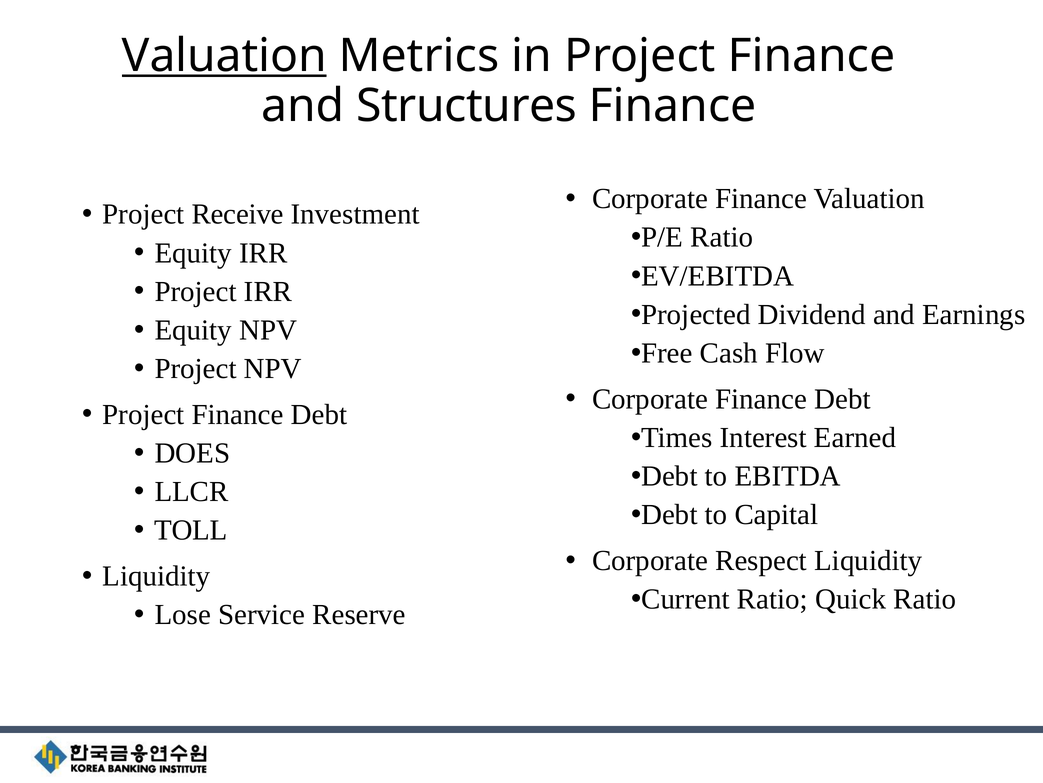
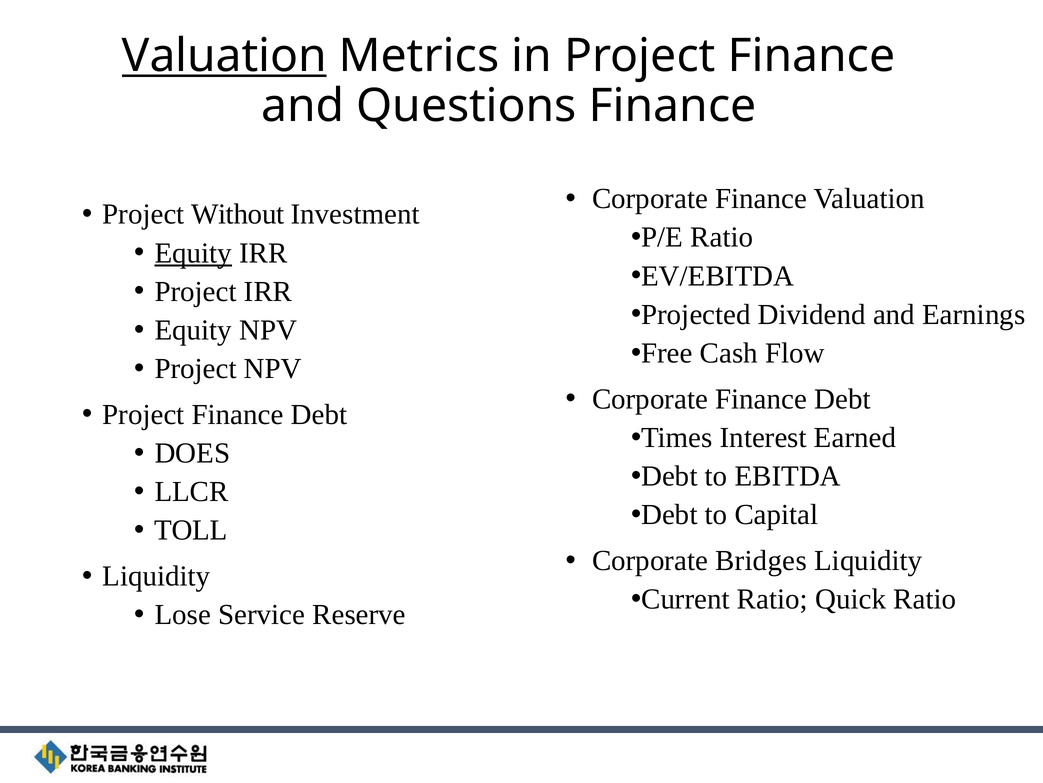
Structures: Structures -> Questions
Receive: Receive -> Without
Equity at (193, 253) underline: none -> present
Respect: Respect -> Bridges
